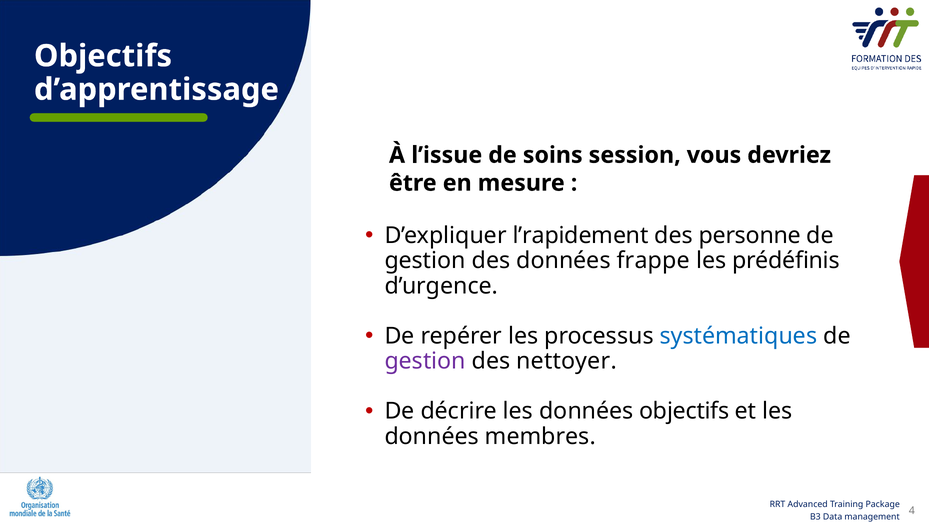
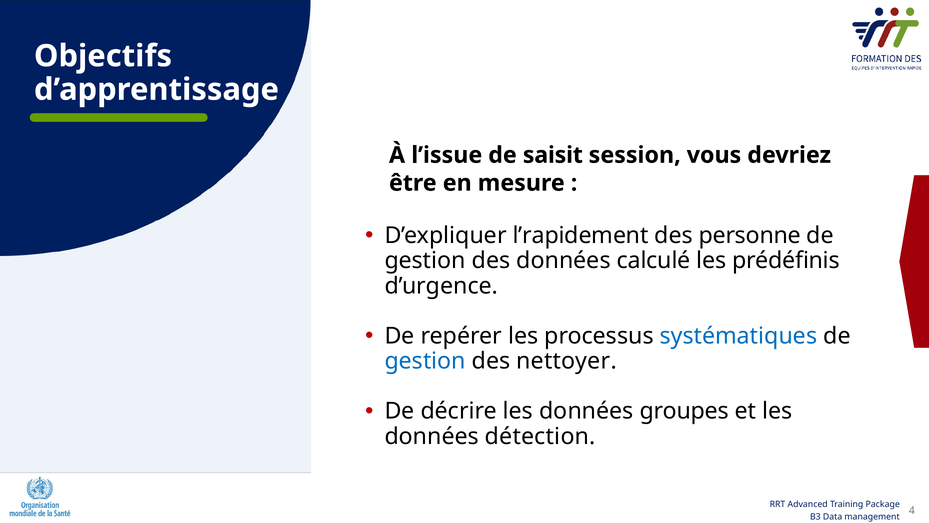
soins: soins -> saisit
frappe: frappe -> calculé
gestion at (425, 361) colour: purple -> blue
données objectifs: objectifs -> groupes
membres: membres -> détection
